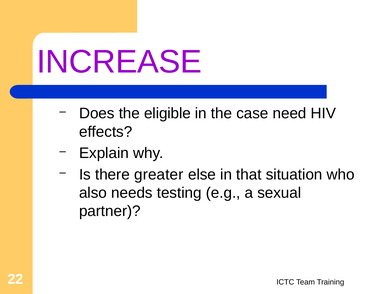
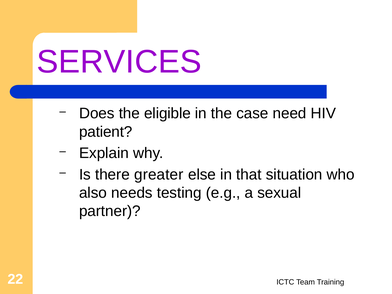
INCREASE: INCREASE -> SERVICES
effects: effects -> patient
